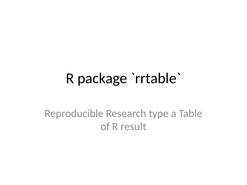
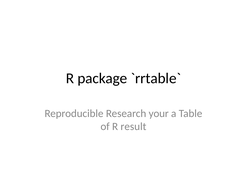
type: type -> your
